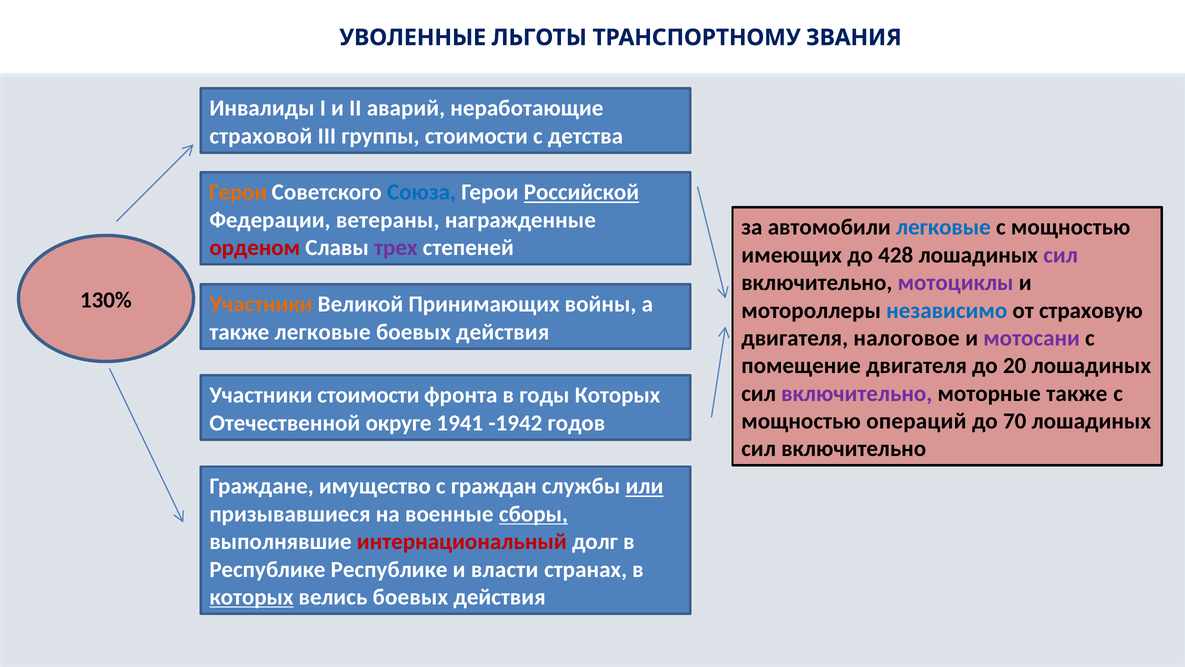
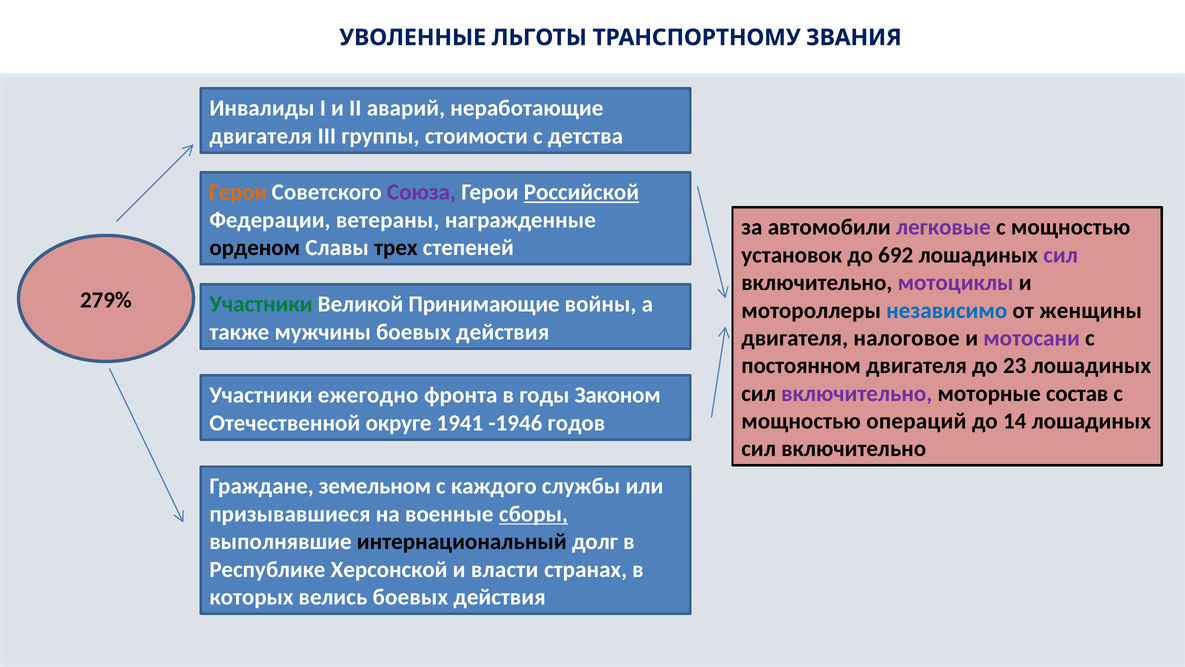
страховой at (261, 136): страховой -> двигателя
Союза colour: blue -> purple
легковые at (943, 227) colour: blue -> purple
орденом colour: red -> black
трех colour: purple -> black
имеющих: имеющих -> установок
428: 428 -> 692
130%: 130% -> 279%
Участники at (261, 304) colour: orange -> green
Принимающих: Принимающих -> Принимающие
страховую: страховую -> женщины
также легковые: легковые -> мужчины
помещение: помещение -> постоянном
20: 20 -> 23
моторные также: также -> состав
Участники стоимости: стоимости -> ежегодно
годы Которых: Которых -> Законом
70: 70 -> 14
-1942: -1942 -> -1946
имущество: имущество -> земельном
граждан: граждан -> каждого
или underline: present -> none
интернациональный colour: red -> black
Республике Республике: Республике -> Херсонской
которых at (251, 597) underline: present -> none
